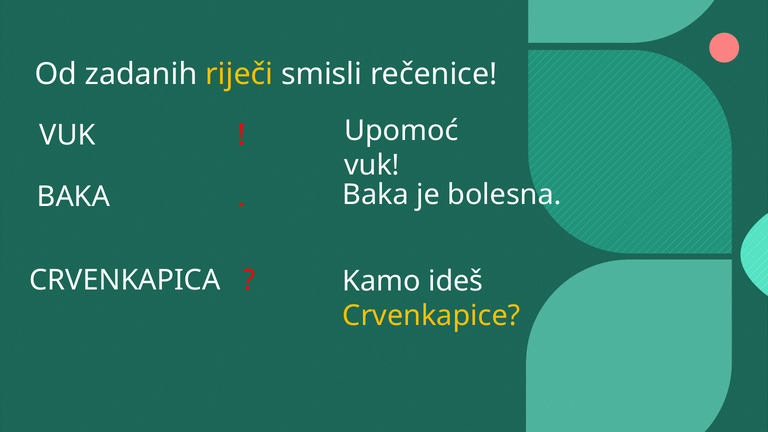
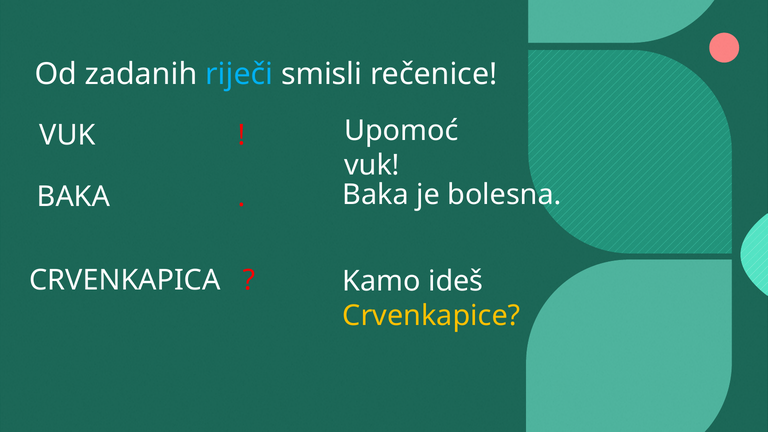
riječi colour: yellow -> light blue
